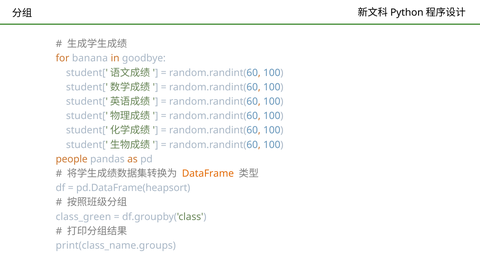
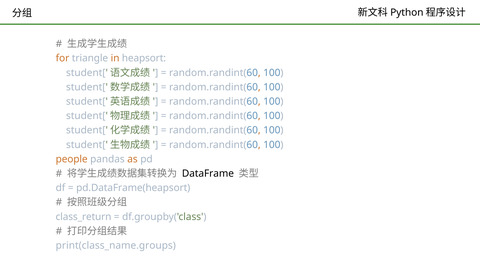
banana: banana -> triangle
goodbye: goodbye -> heapsort
DataFrame colour: orange -> black
class_green: class_green -> class_return
